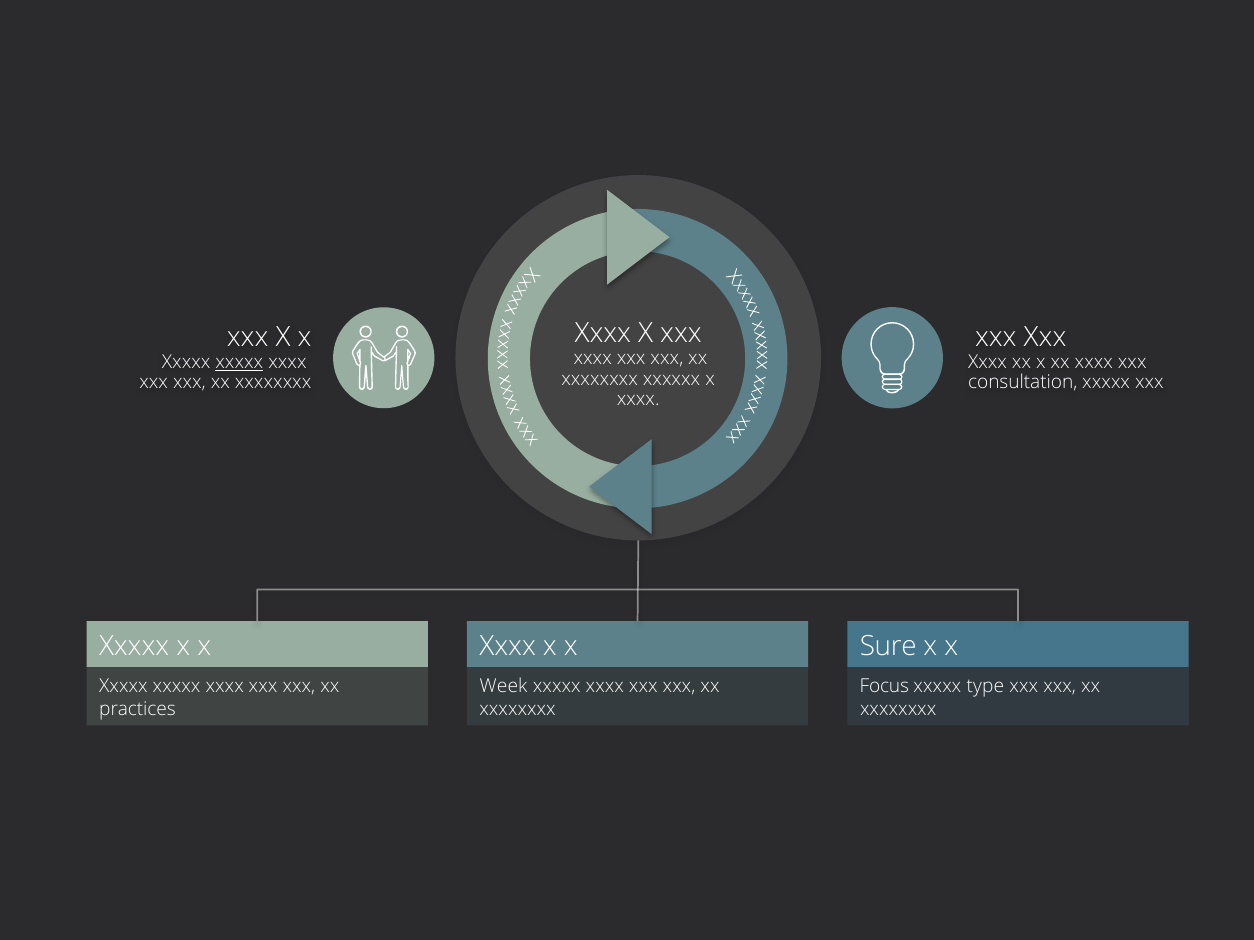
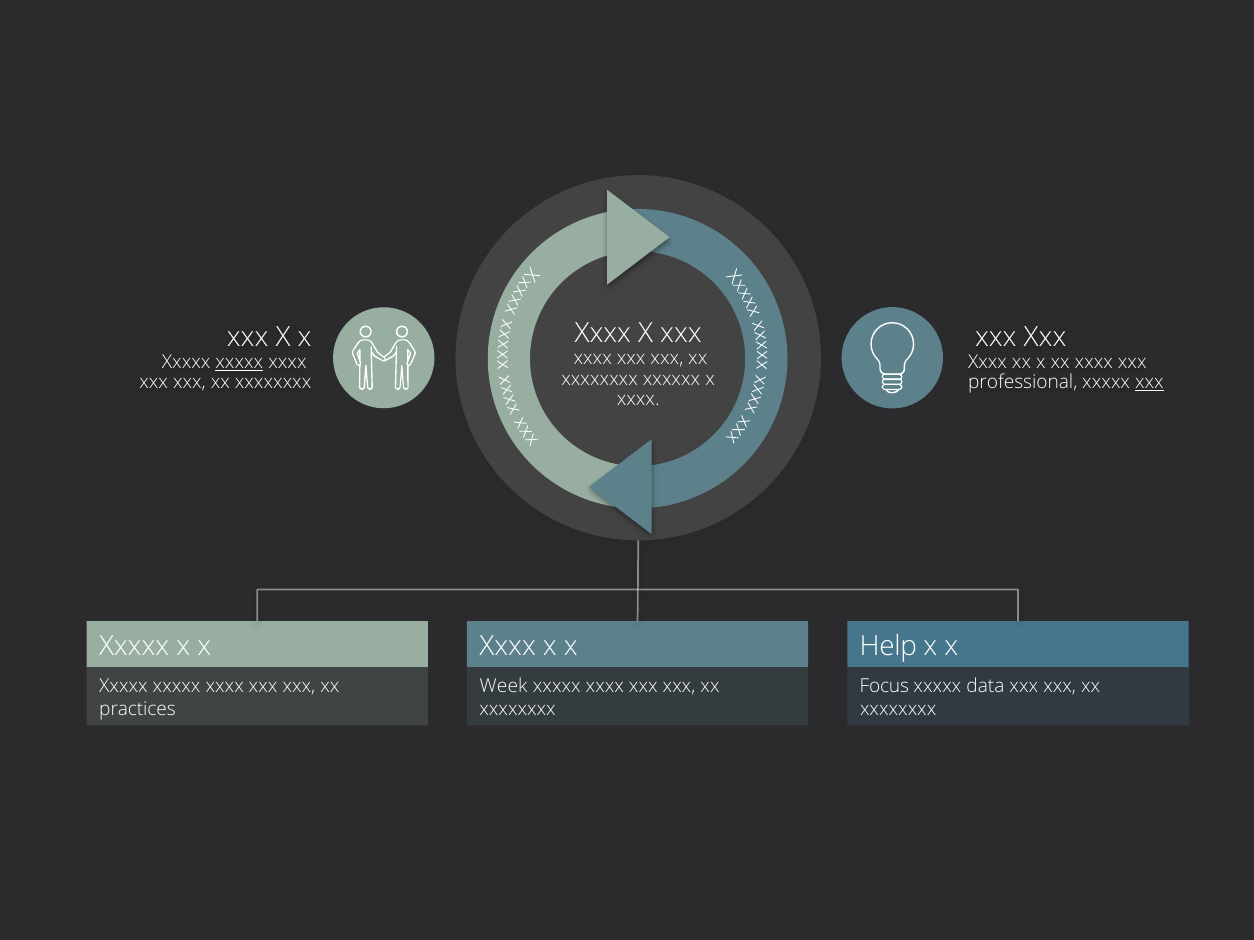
consultation: consultation -> professional
xxx at (1149, 383) underline: none -> present
Sure: Sure -> Help
type: type -> data
